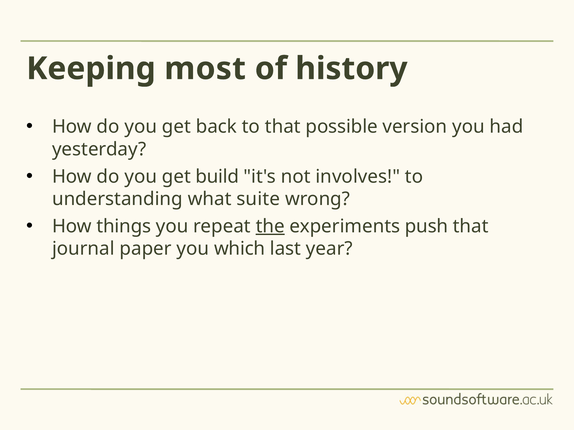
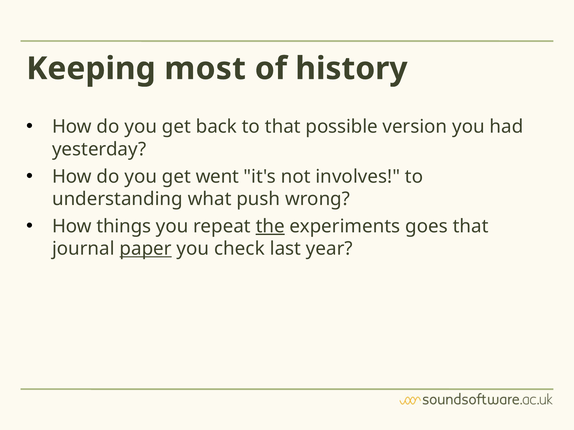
build: build -> went
suite: suite -> push
push: push -> goes
paper underline: none -> present
which: which -> check
